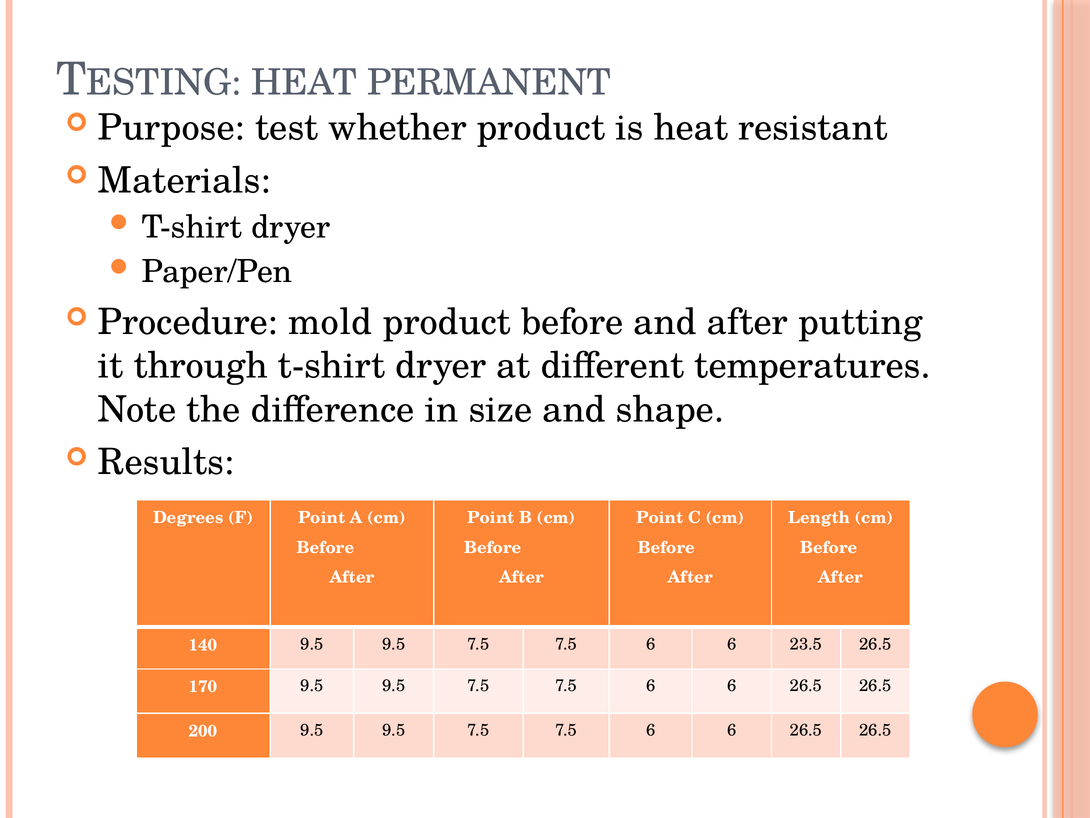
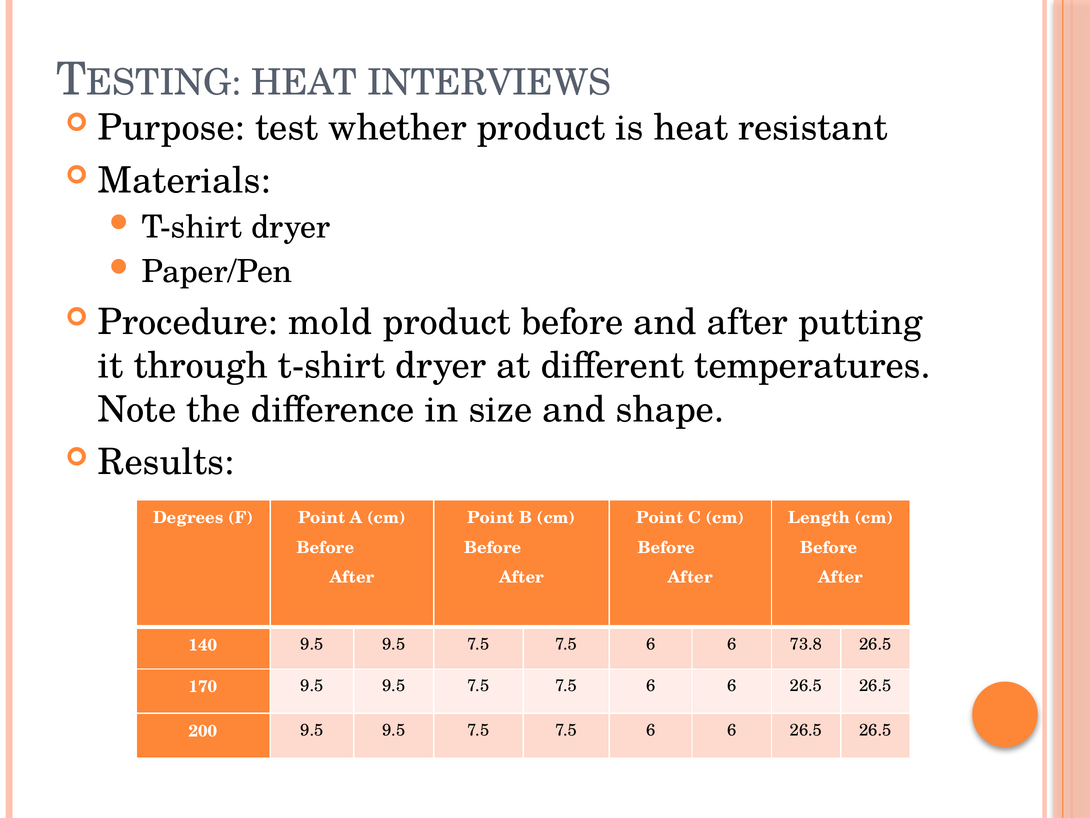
PERMANENT: PERMANENT -> INTERVIEWS
23.5: 23.5 -> 73.8
